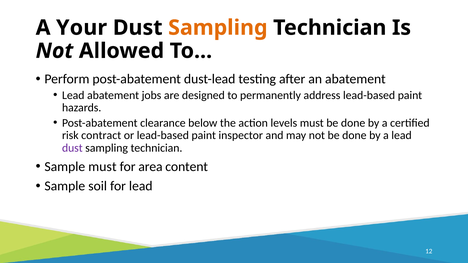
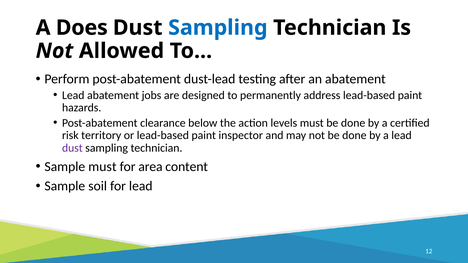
Your: Your -> Does
Sampling at (218, 28) colour: orange -> blue
contract: contract -> territory
